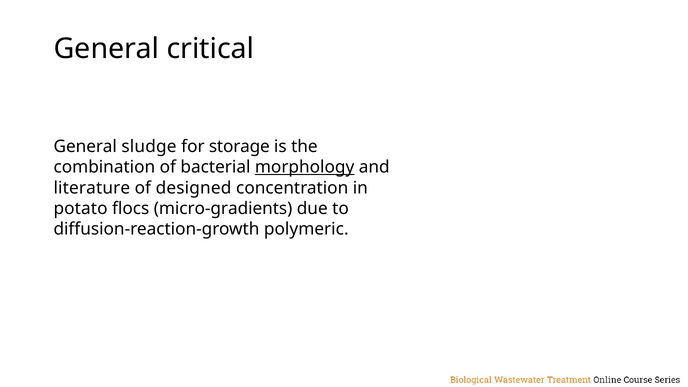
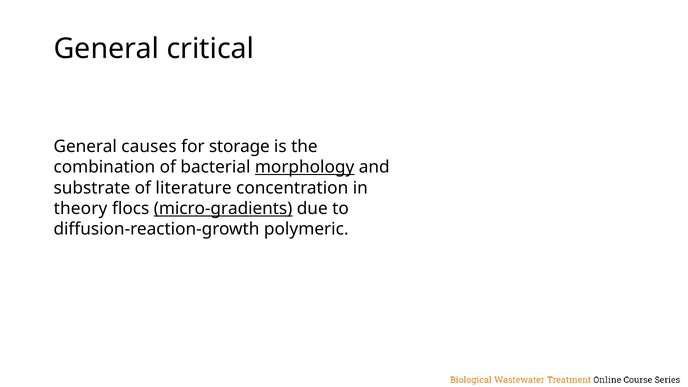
sludge: sludge -> causes
literature: literature -> substrate
designed: designed -> literature
potato: potato -> theory
micro-gradients underline: none -> present
